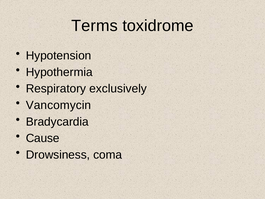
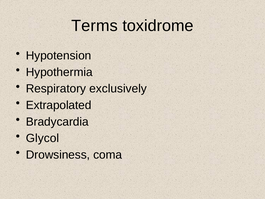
Vancomycin: Vancomycin -> Extrapolated
Cause: Cause -> Glycol
